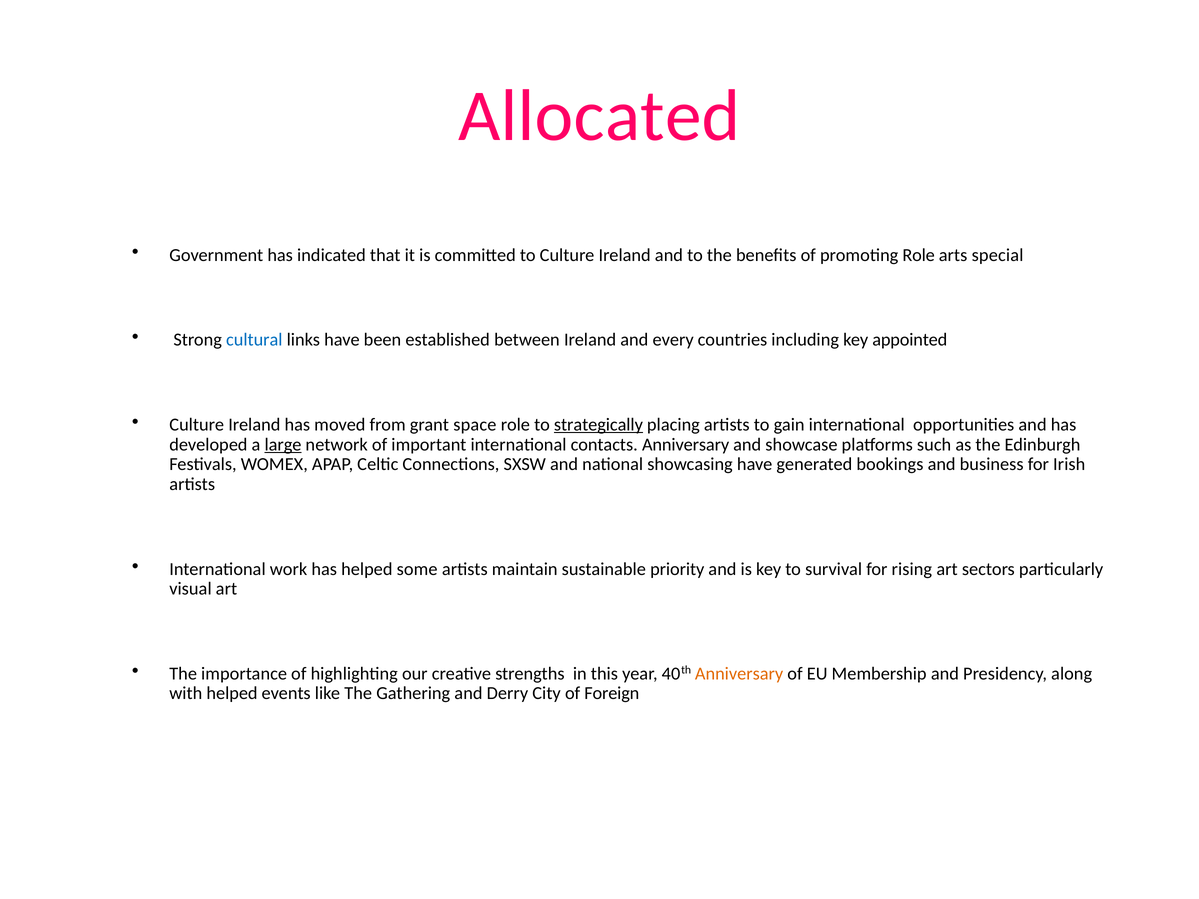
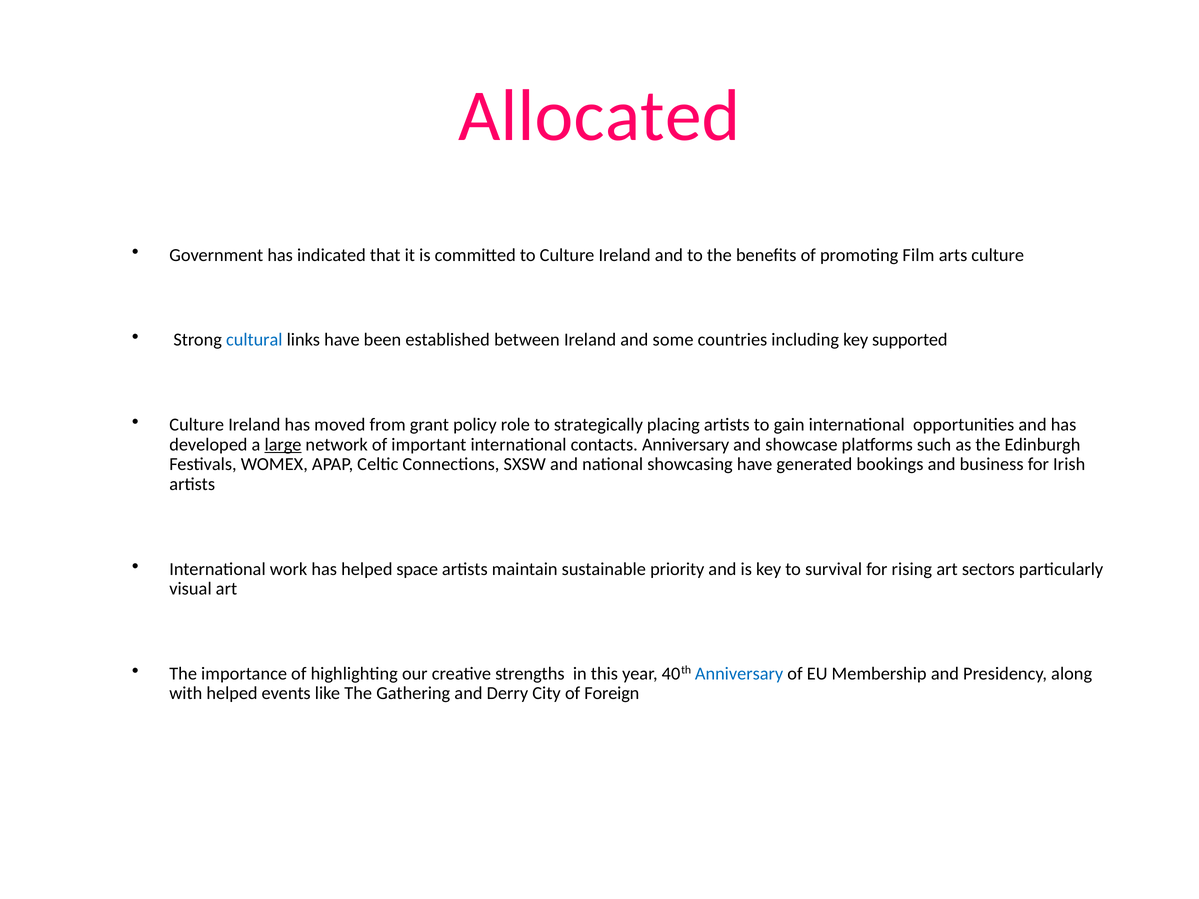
promoting Role: Role -> Film
arts special: special -> culture
every: every -> some
appointed: appointed -> supported
space: space -> policy
strategically underline: present -> none
some: some -> space
Anniversary at (739, 674) colour: orange -> blue
